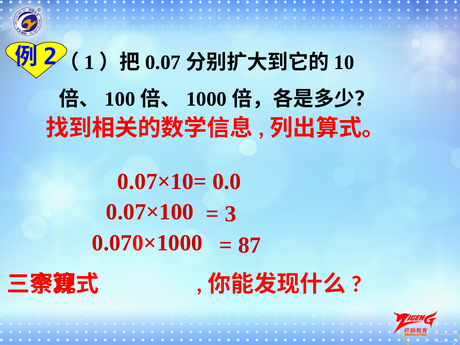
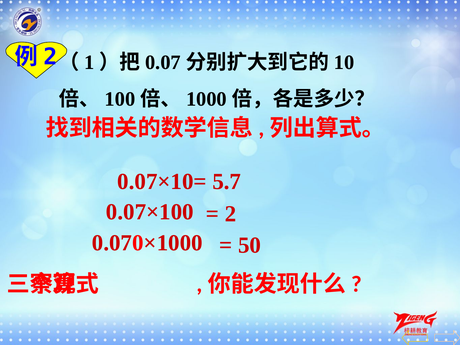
0.0: 0.0 -> 5.7
3: 3 -> 2
87: 87 -> 50
